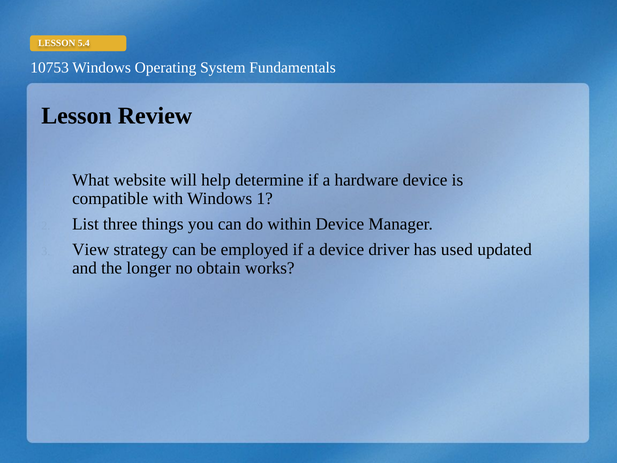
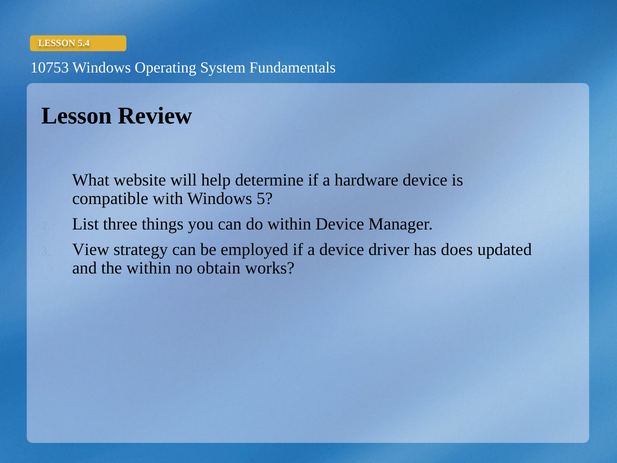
Windows 1: 1 -> 5
used: used -> does
the longer: longer -> within
